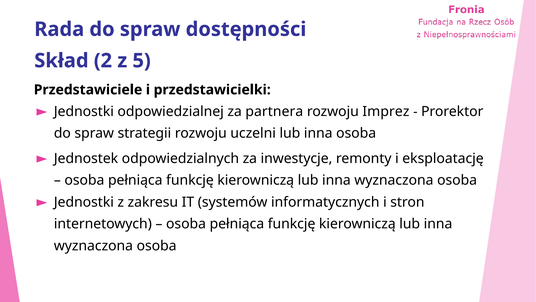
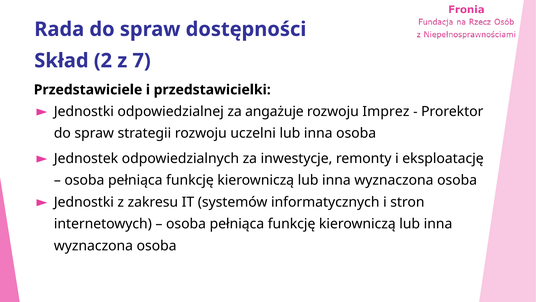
5: 5 -> 7
partnera: partnera -> angażuje
